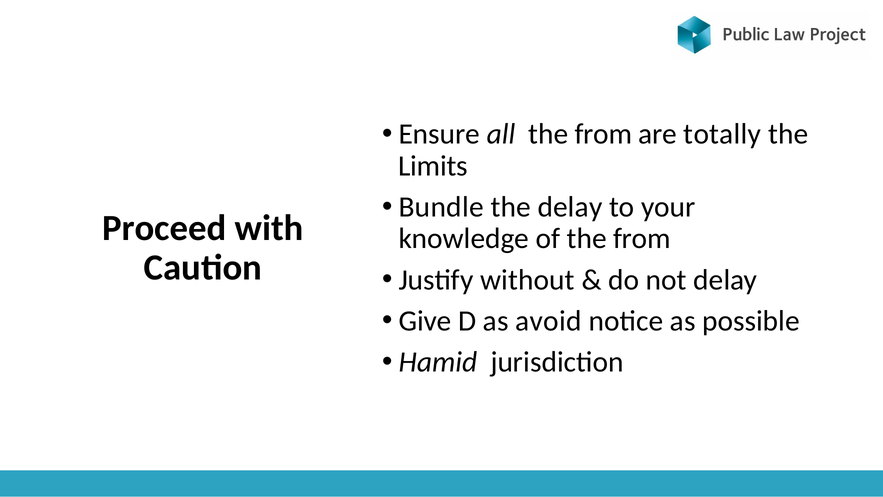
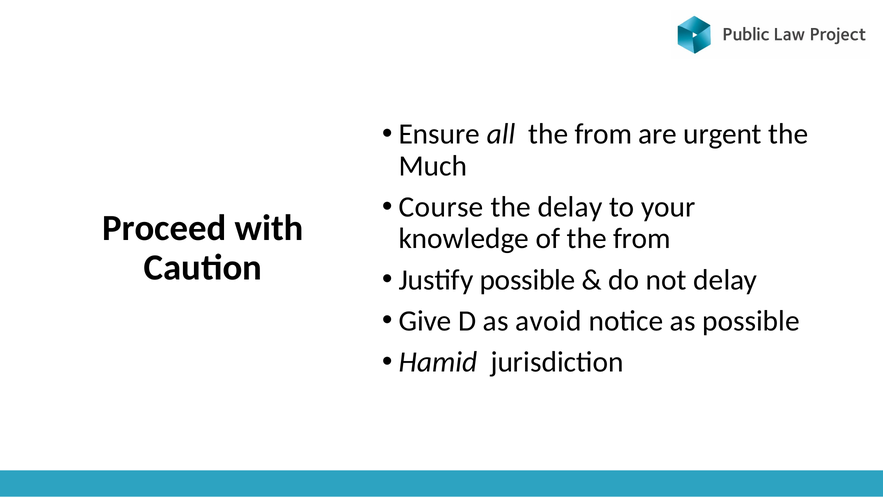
totally: totally -> urgent
Limits: Limits -> Much
Bundle: Bundle -> Course
Justify without: without -> possible
